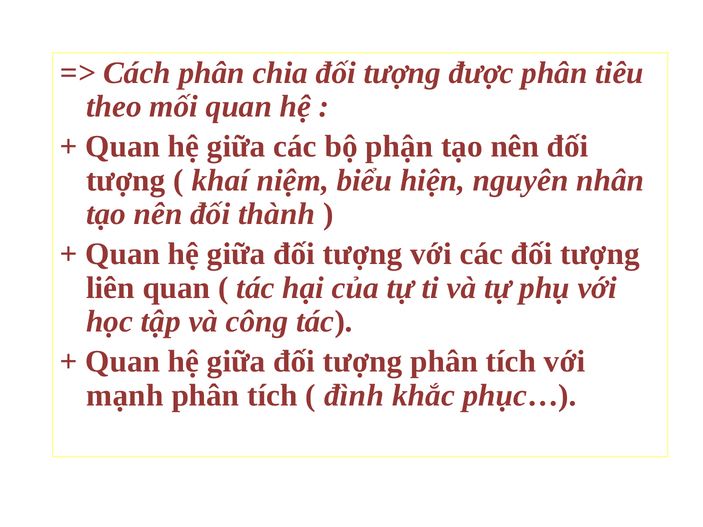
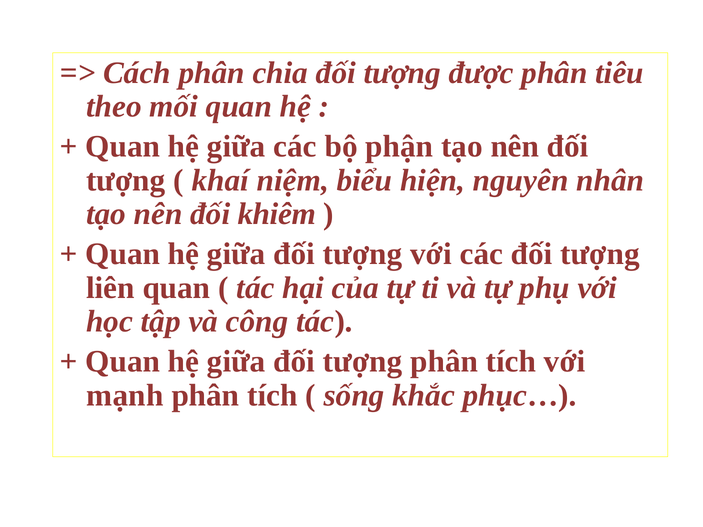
thành: thành -> khiêm
đình: đình -> sống
